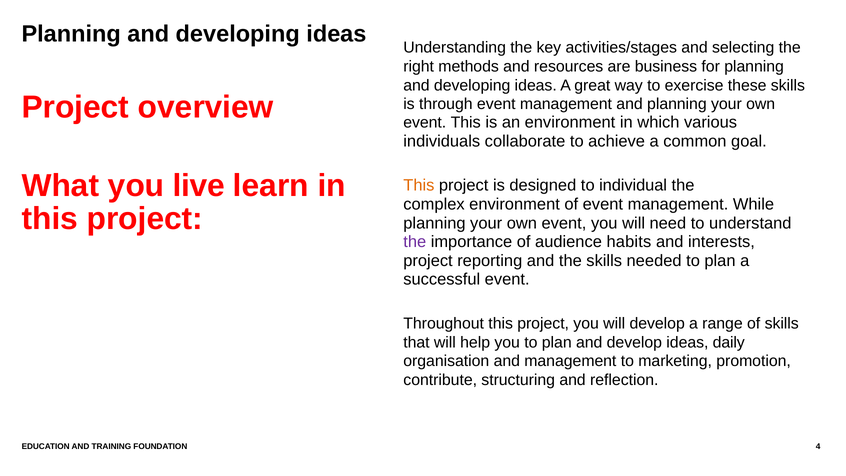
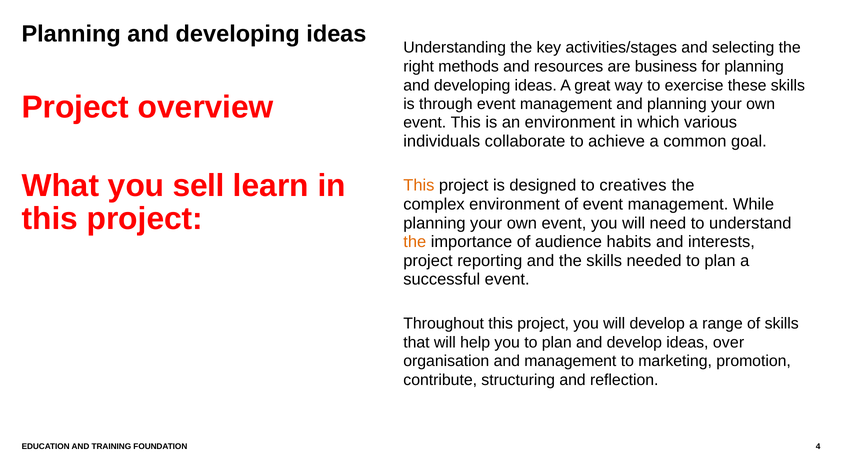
live: live -> sell
individual: individual -> creatives
the at (415, 242) colour: purple -> orange
daily: daily -> over
